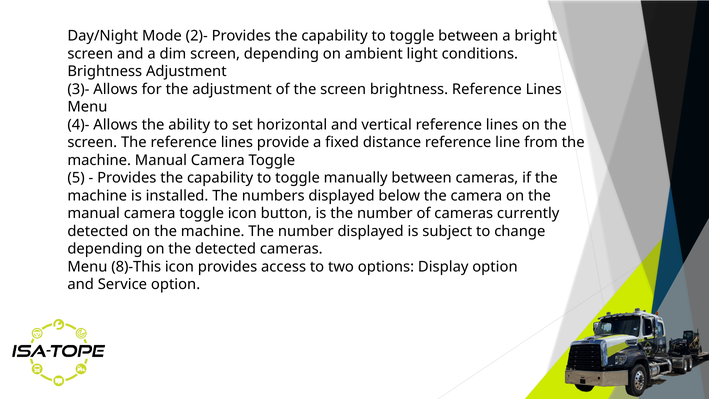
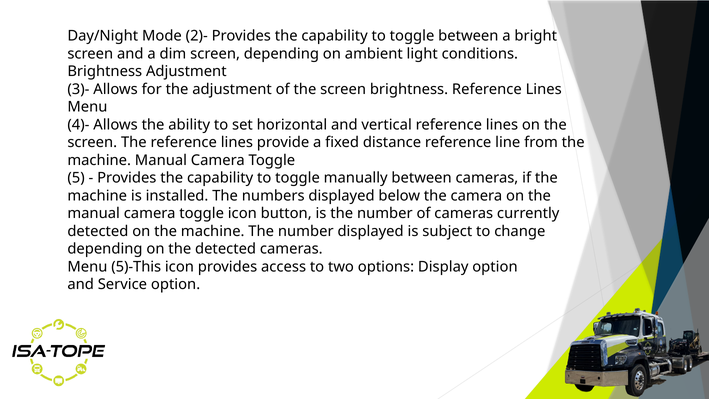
8)-This: 8)-This -> 5)-This
